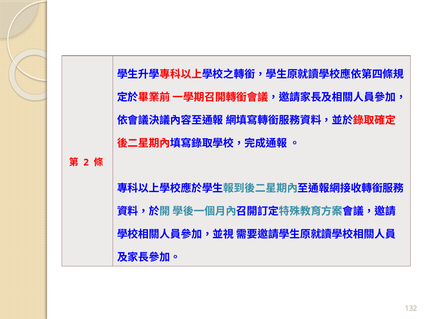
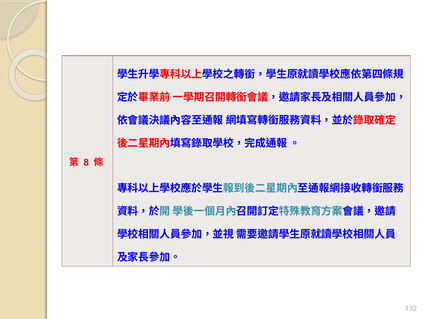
2: 2 -> 8
